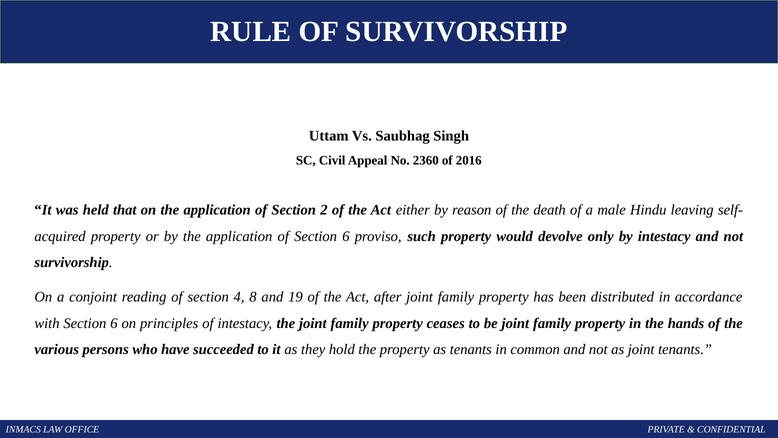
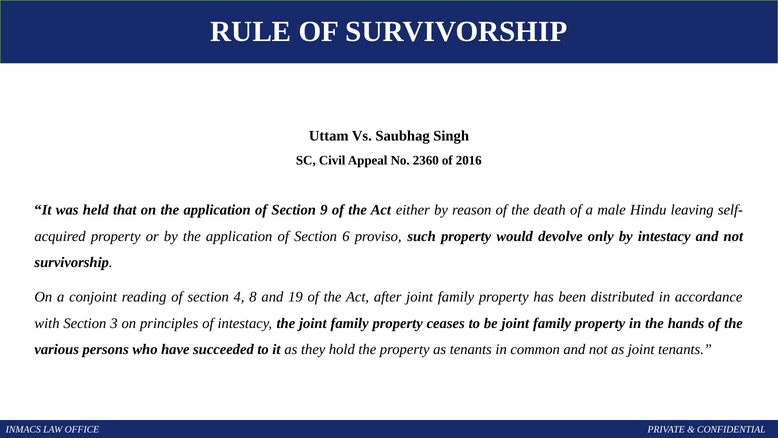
2: 2 -> 9
with Section 6: 6 -> 3
